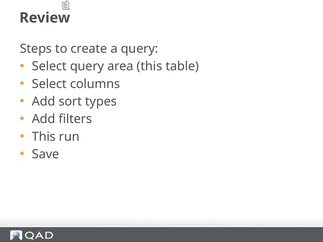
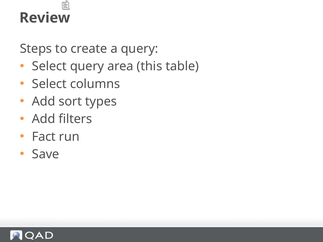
This at (44, 137): This -> Fact
